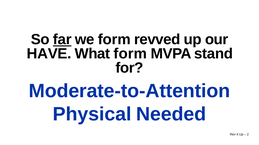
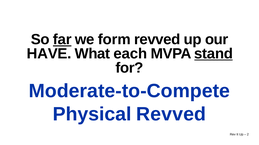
What form: form -> each
stand underline: none -> present
Moderate-to-Attention: Moderate-to-Attention -> Moderate-to-Compete
Physical Needed: Needed -> Revved
